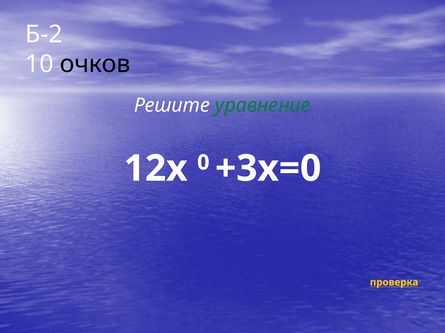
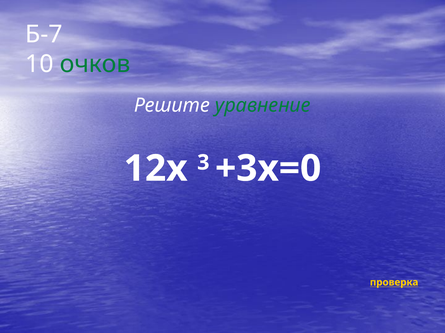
Б-2: Б-2 -> Б-7
очков colour: black -> green
0: 0 -> 3
